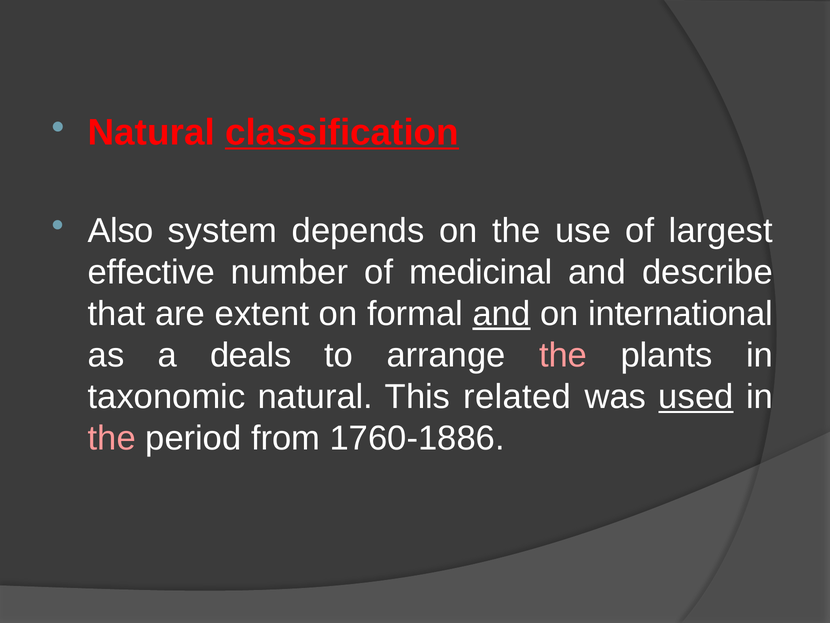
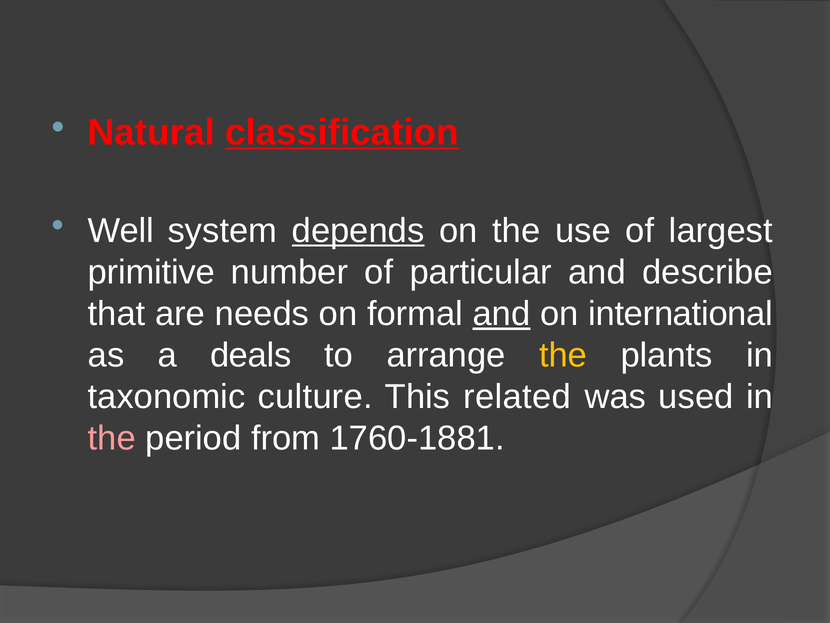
Also: Also -> Well
depends underline: none -> present
effective: effective -> primitive
medicinal: medicinal -> particular
extent: extent -> needs
the at (563, 355) colour: pink -> yellow
taxonomic natural: natural -> culture
used underline: present -> none
1760-1886: 1760-1886 -> 1760-1881
